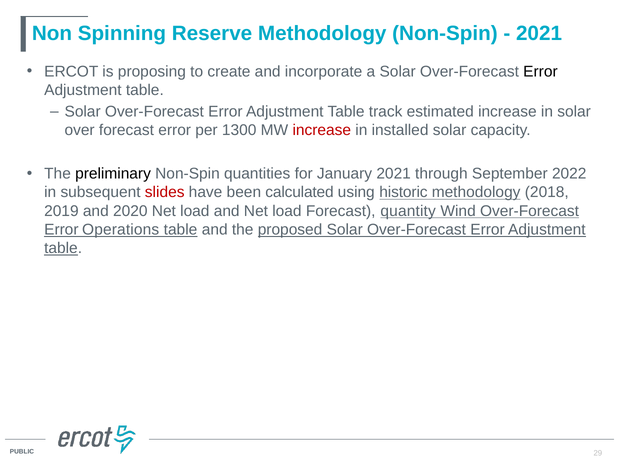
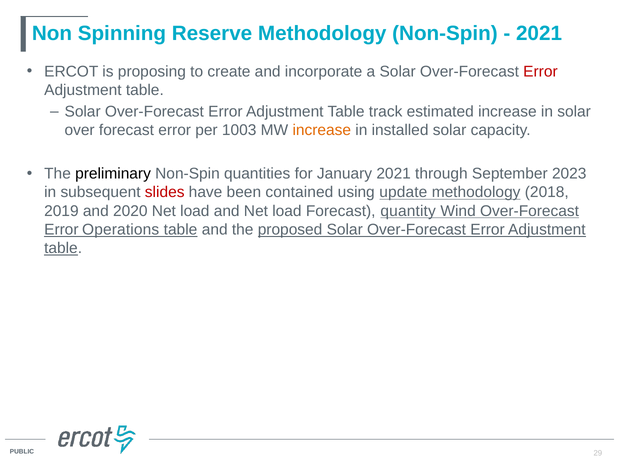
Error at (540, 71) colour: black -> red
1300: 1300 -> 1003
increase at (322, 130) colour: red -> orange
2022: 2022 -> 2023
calculated: calculated -> contained
historic: historic -> update
